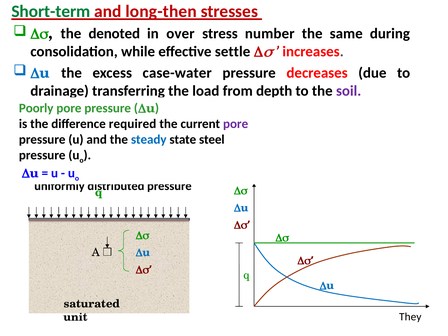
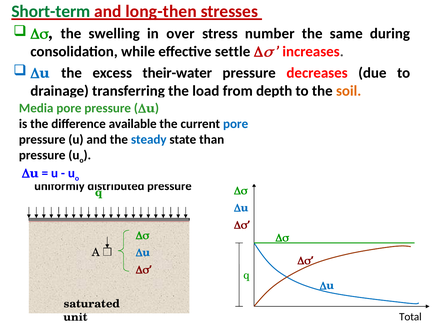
denoted: denoted -> swelling
case-water: case-water -> their-water
soil colour: purple -> orange
Poorly: Poorly -> Media
required: required -> available
pore at (236, 124) colour: purple -> blue
steel: steel -> than
They: They -> Total
